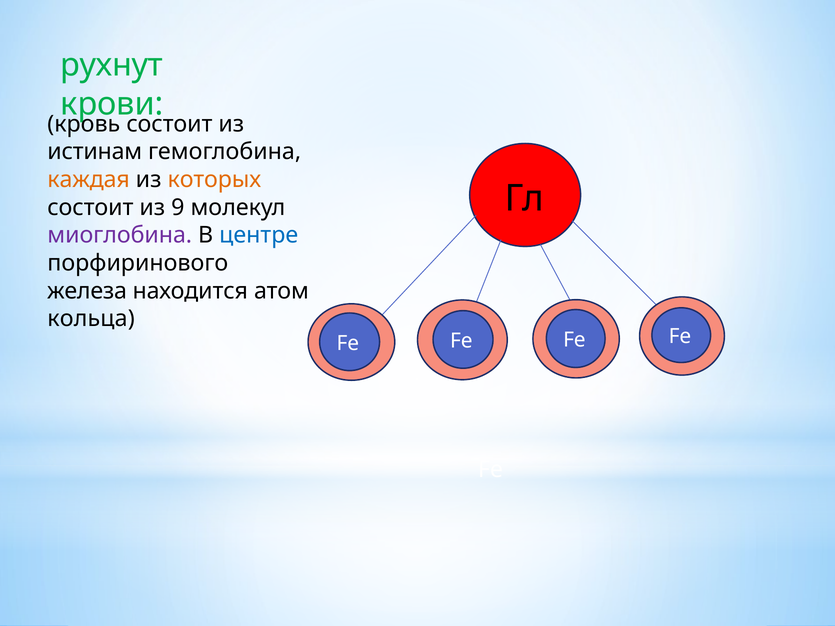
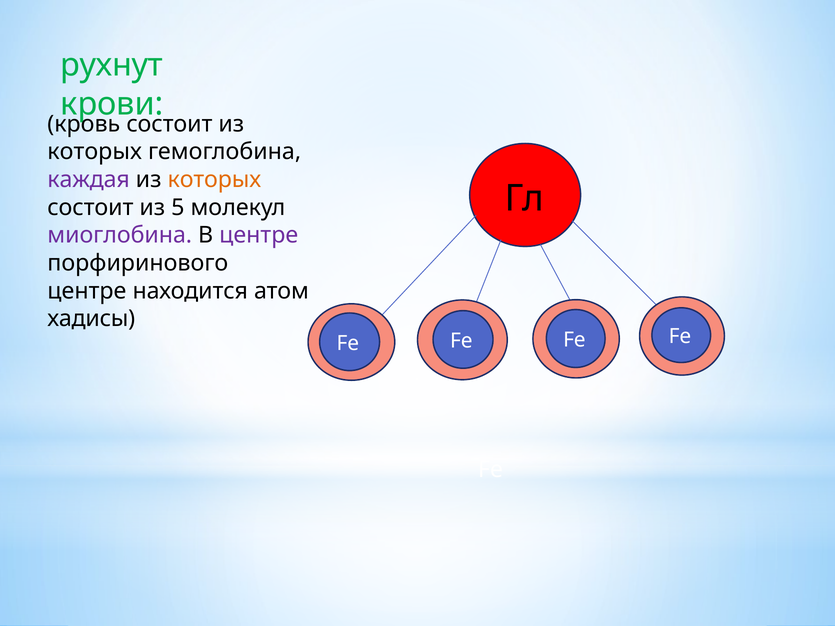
истинам at (95, 152): истинам -> которых
каждая colour: orange -> purple
9: 9 -> 5
центре at (259, 235) colour: blue -> purple
железа at (87, 291): железа -> центре
кольца: кольца -> хадисы
